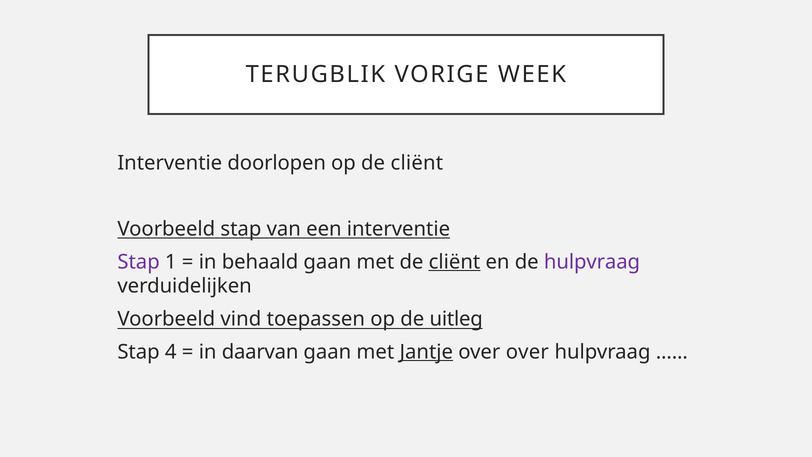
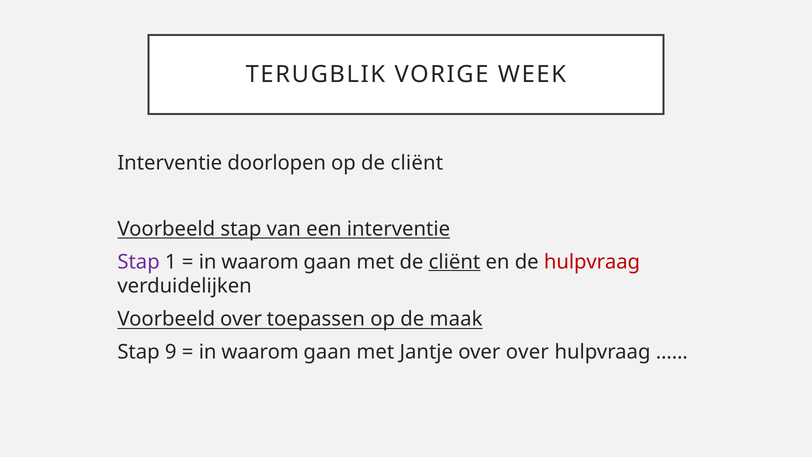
behaald at (260, 262): behaald -> waarom
hulpvraag at (592, 262) colour: purple -> red
Voorbeeld vind: vind -> over
uitleg: uitleg -> maak
4: 4 -> 9
daarvan at (260, 352): daarvan -> waarom
Jantje underline: present -> none
